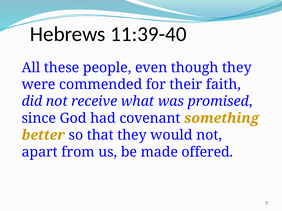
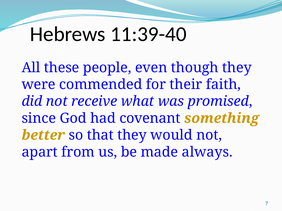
offered: offered -> always
